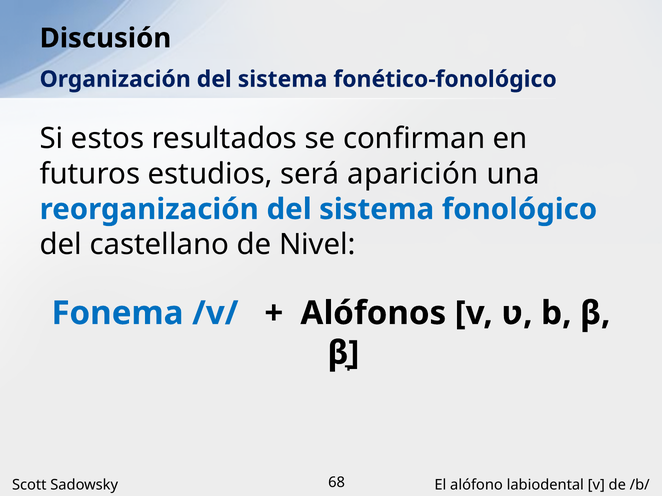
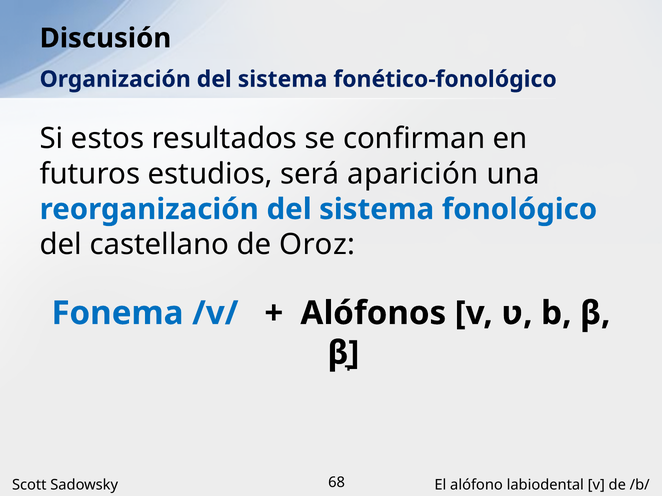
Nivel: Nivel -> Oroz
